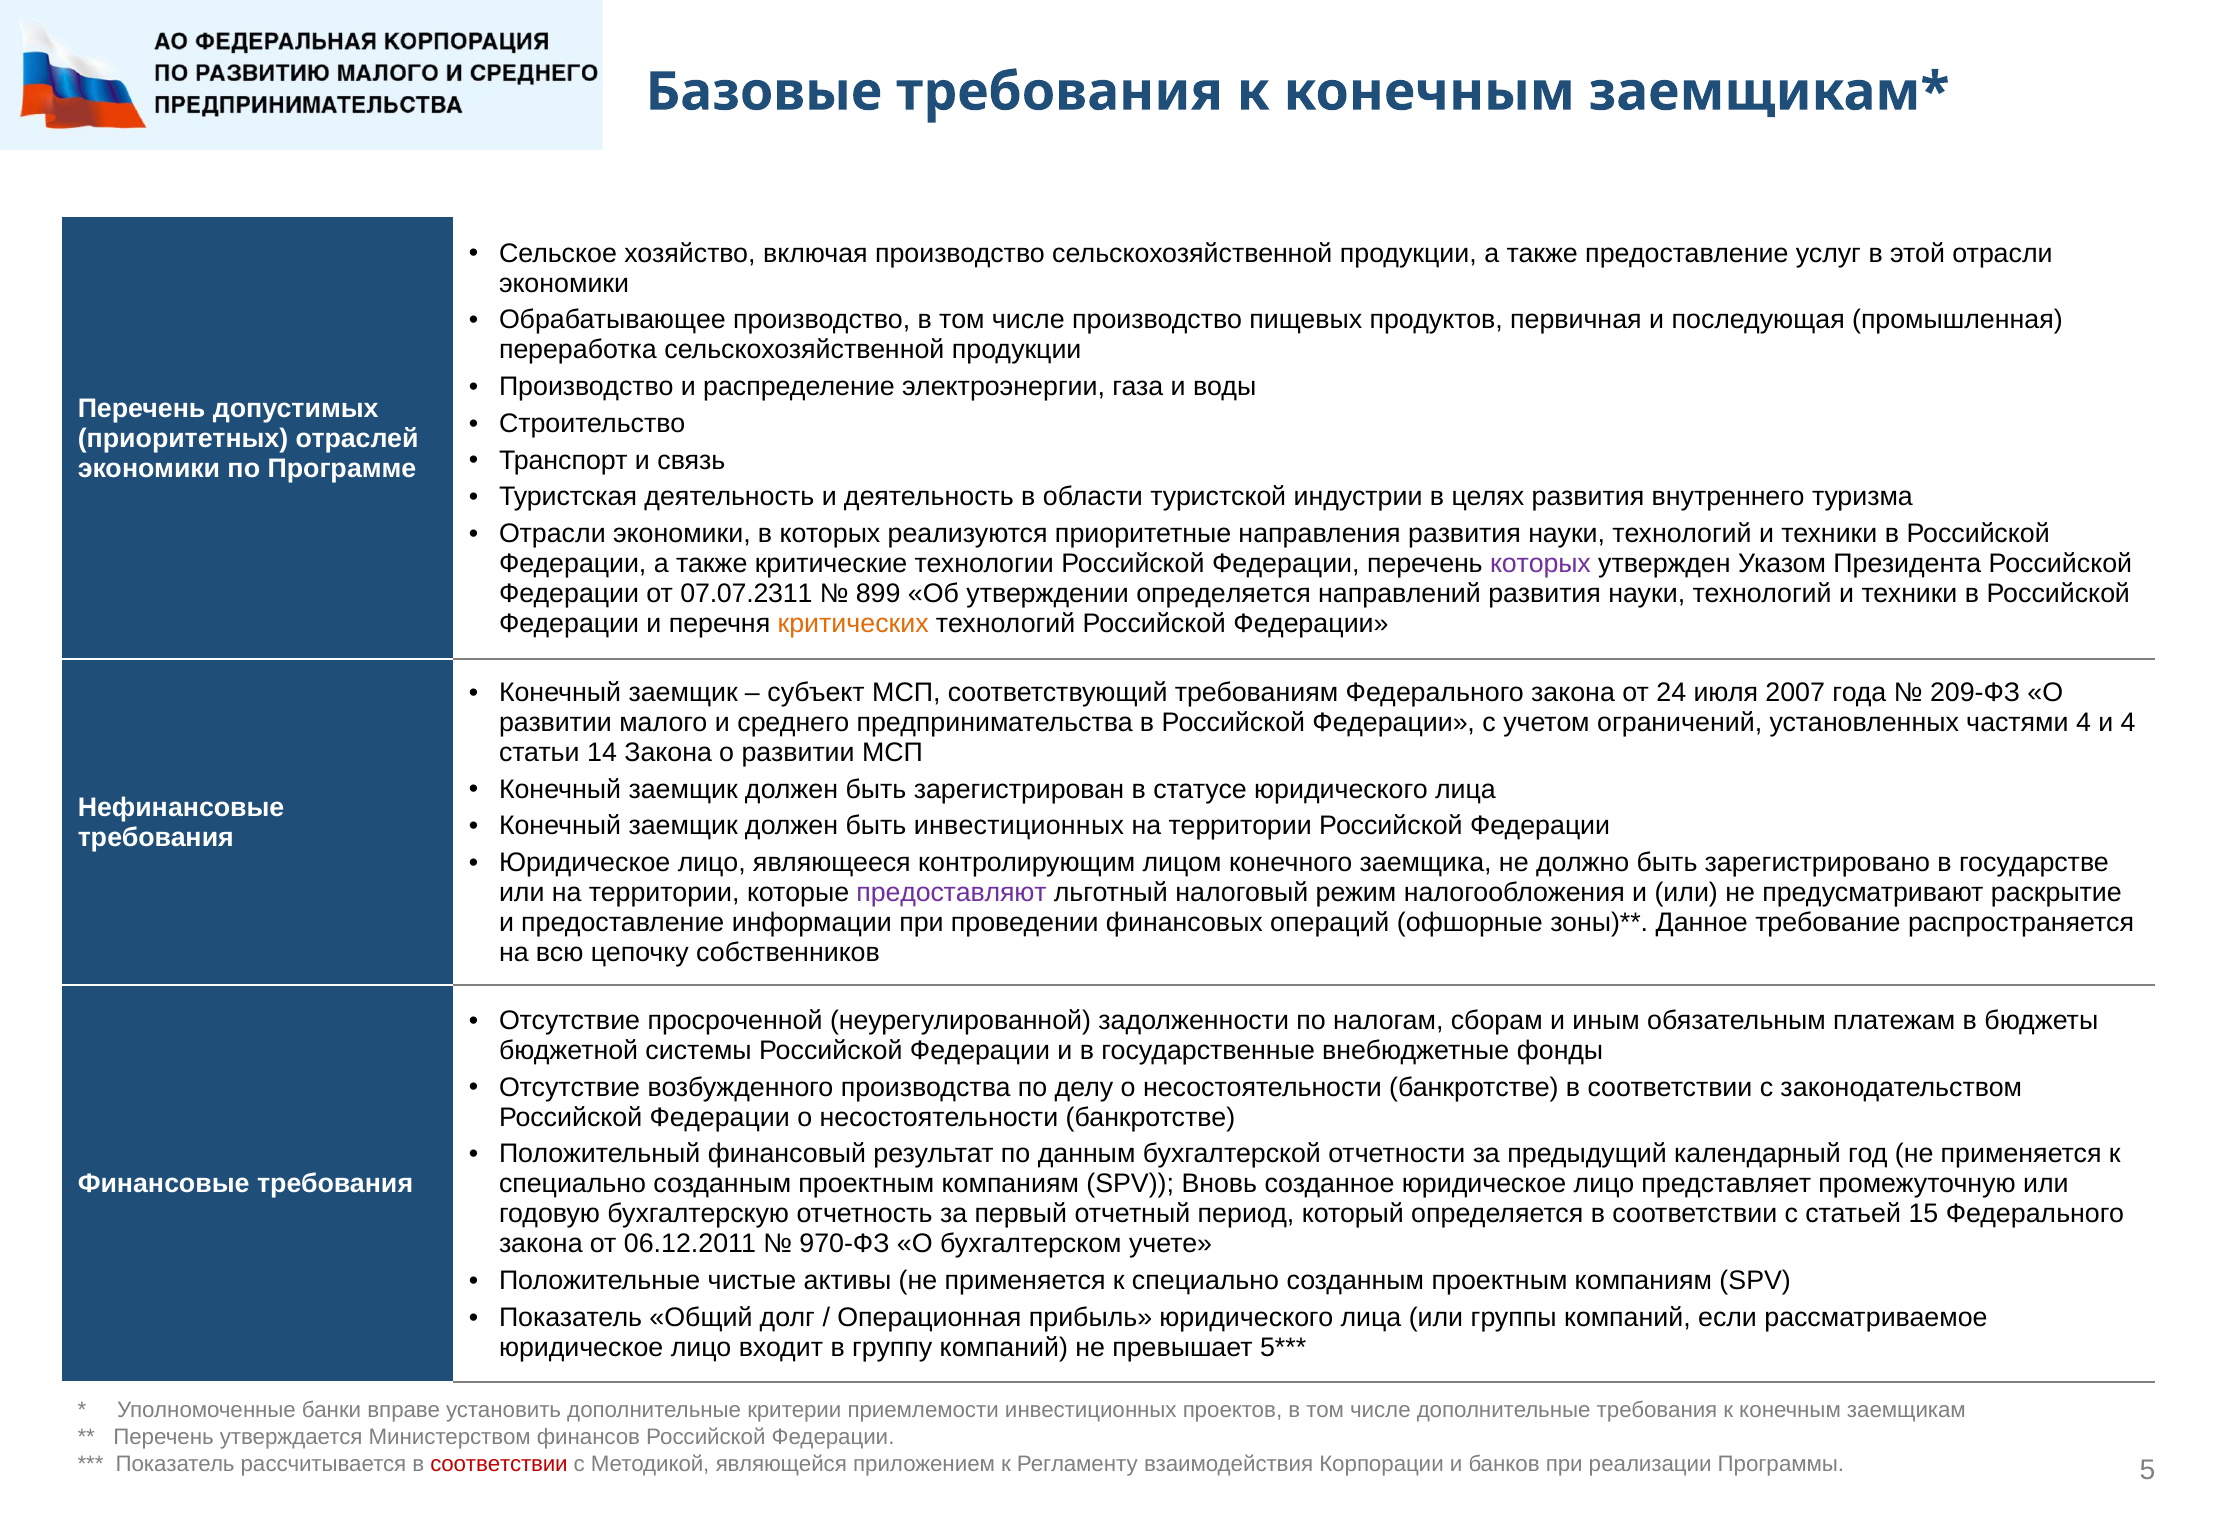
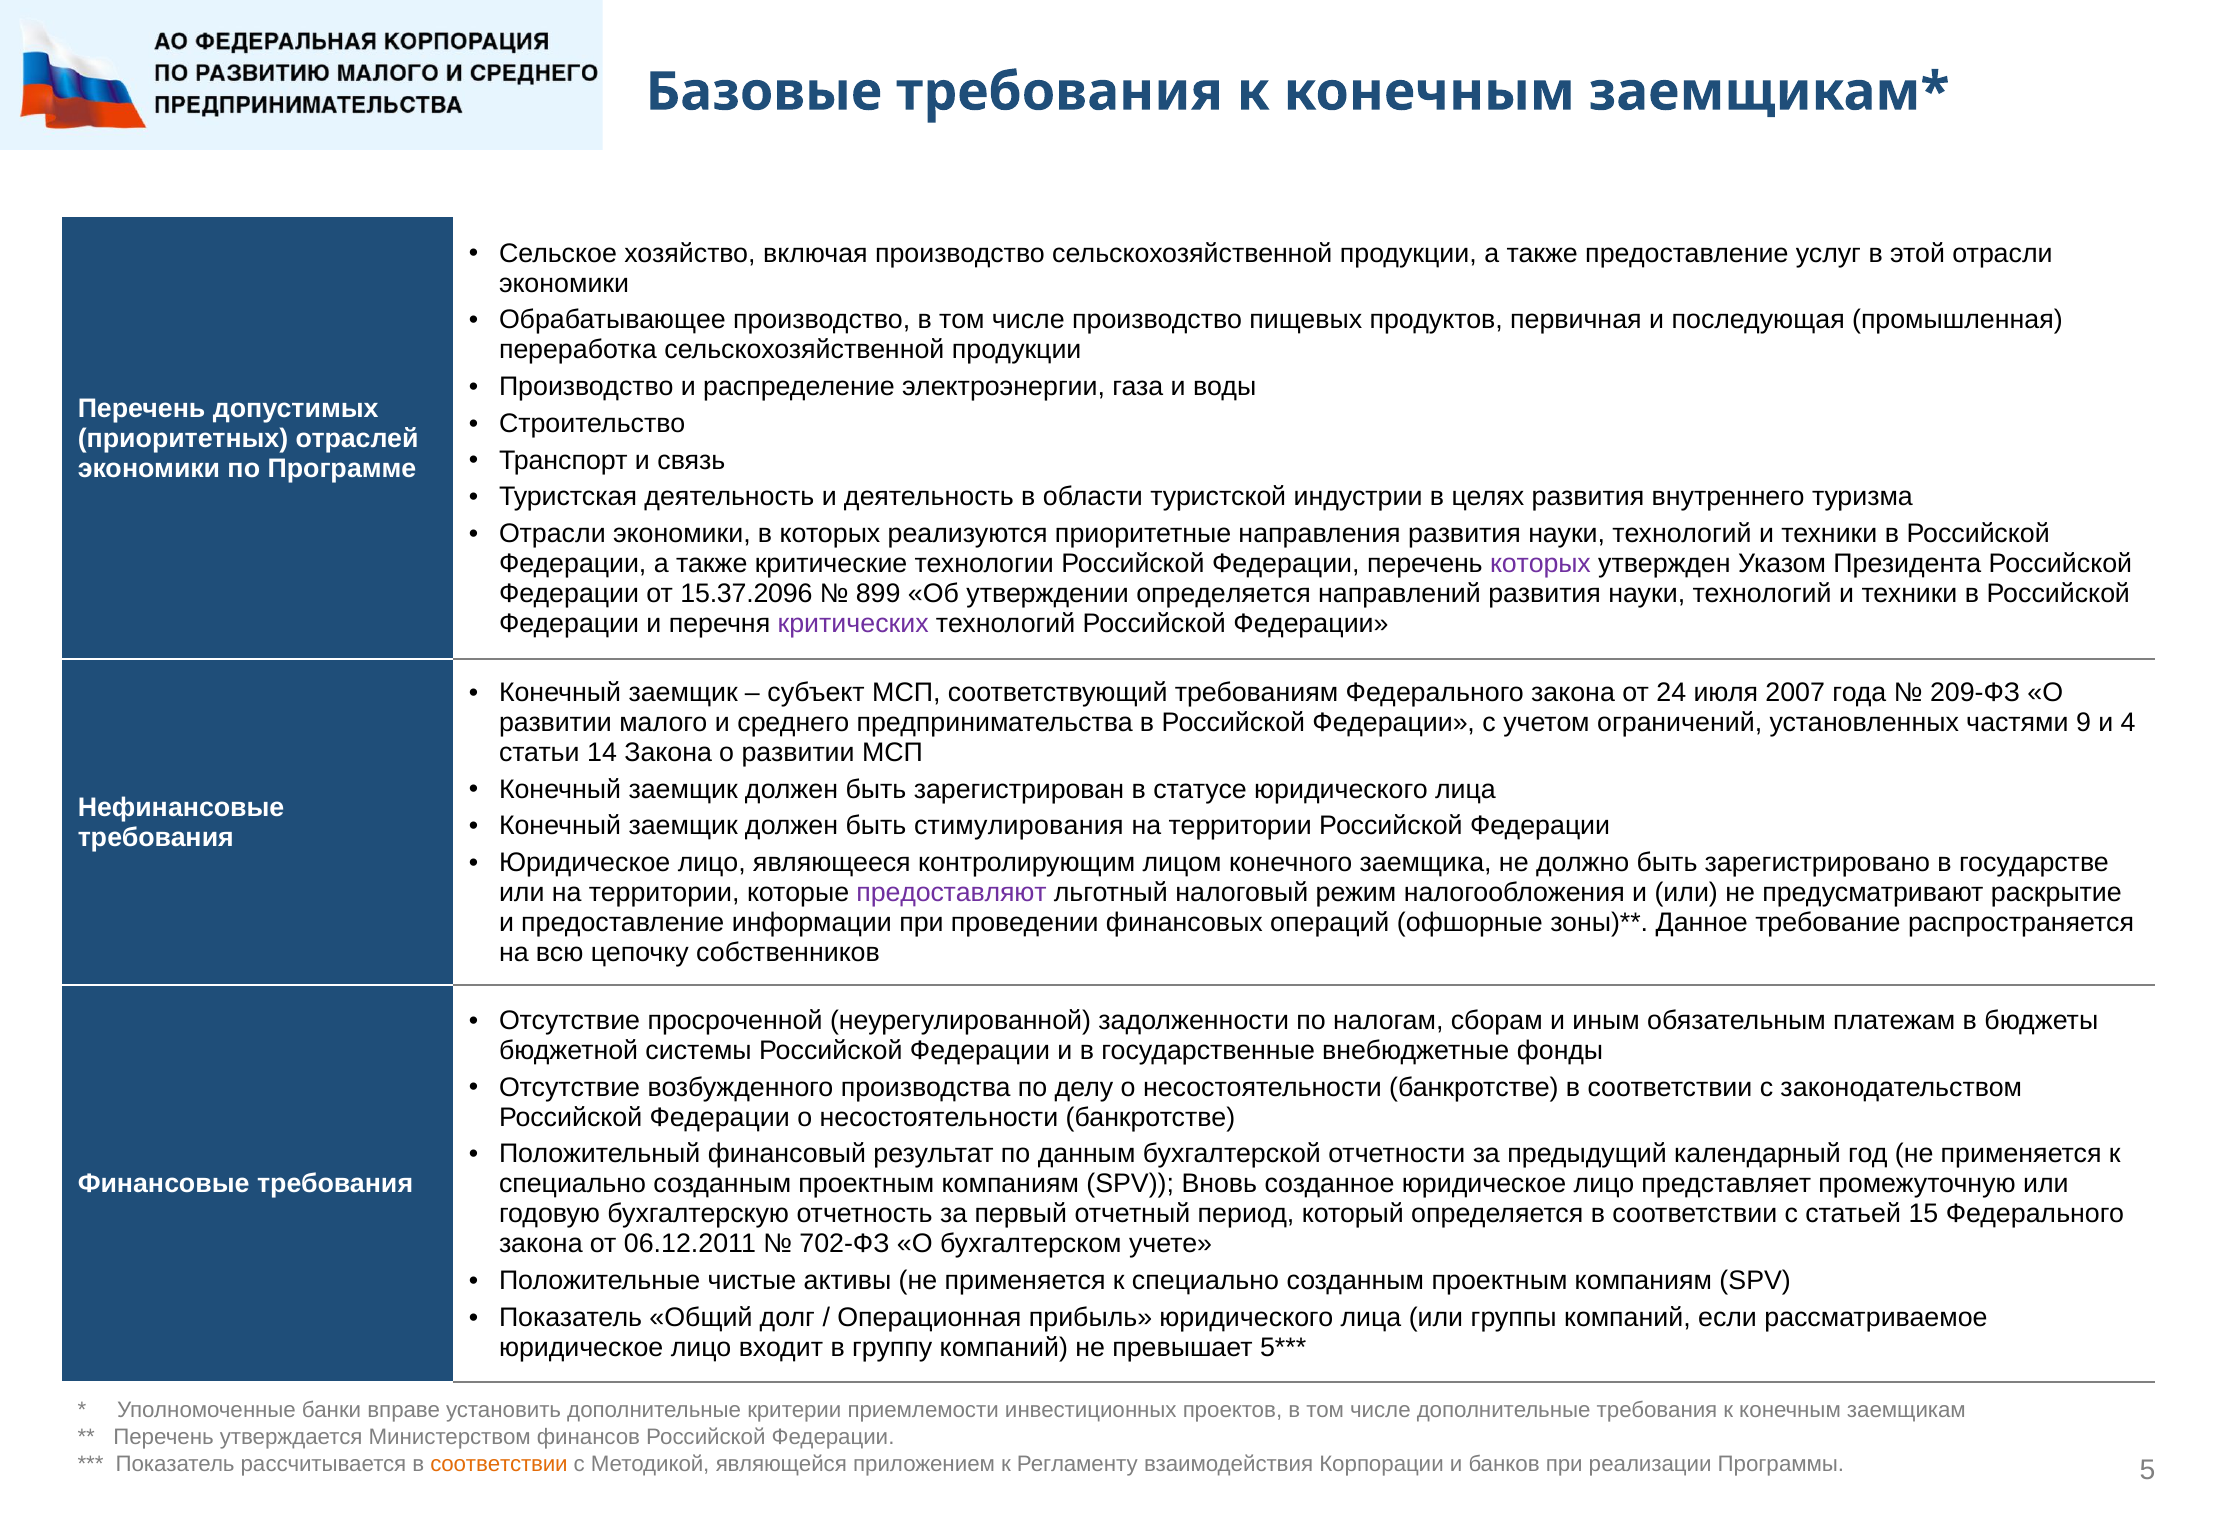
07.07.2311: 07.07.2311 -> 15.37.2096
критических colour: orange -> purple
частями 4: 4 -> 9
быть инвестиционных: инвестиционных -> стимулирования
970-ФЗ: 970-ФЗ -> 702-ФЗ
соответствии at (499, 1463) colour: red -> orange
